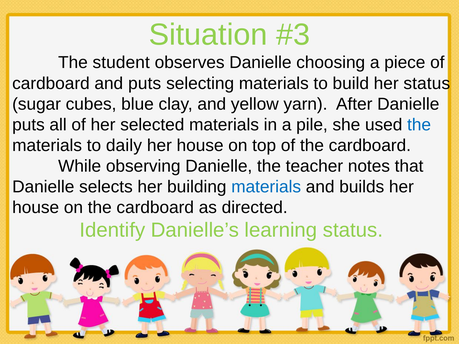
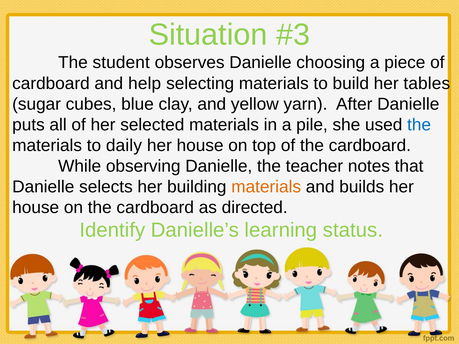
and puts: puts -> help
her status: status -> tables
materials at (266, 187) colour: blue -> orange
